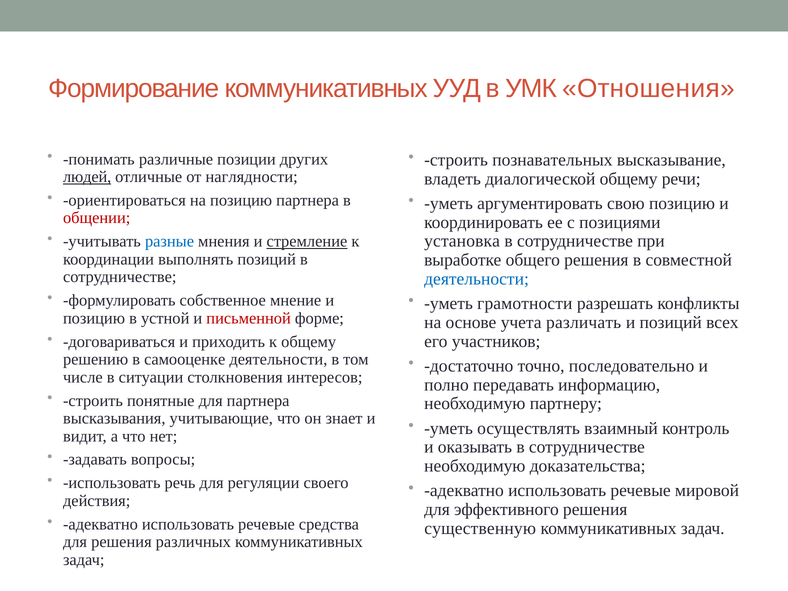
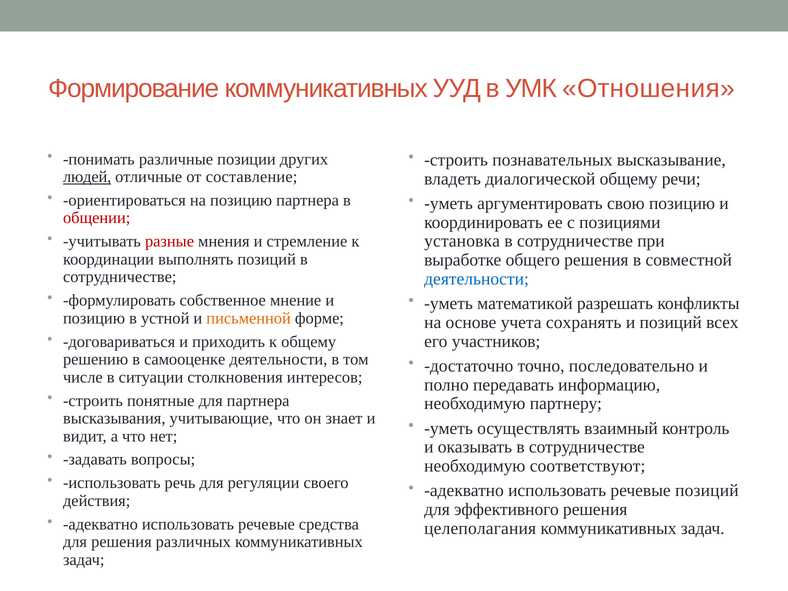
наглядности: наглядности -> составление
разные colour: blue -> red
стремление underline: present -> none
грамотности: грамотности -> математикой
письменной colour: red -> orange
различать: различать -> сохранять
доказательства: доказательства -> соответствуют
речевые мировой: мировой -> позиций
существенную: существенную -> целеполагания
